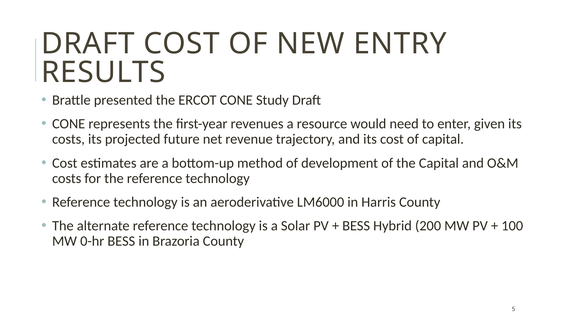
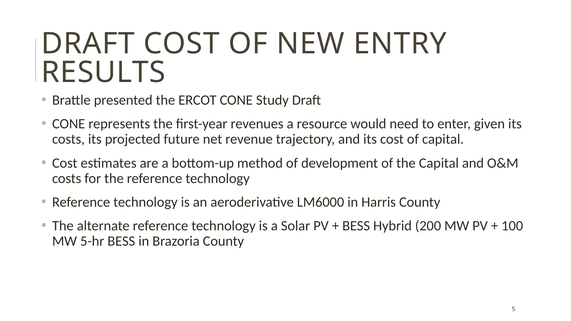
0-hr: 0-hr -> 5-hr
